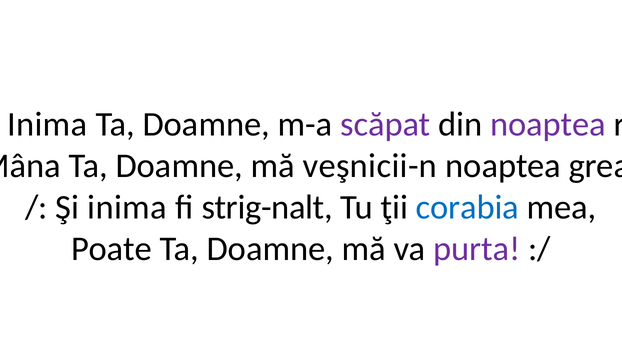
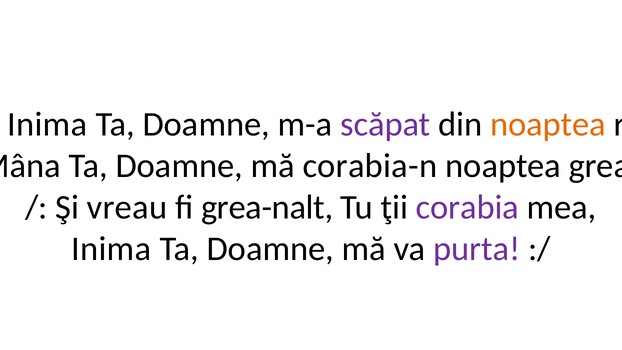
noaptea at (548, 125) colour: purple -> orange
veşnicii-n: veşnicii-n -> corabia-n
Şi inima: inima -> vreau
strig-nalt: strig-nalt -> grea-nalt
corabia colour: blue -> purple
Poate at (112, 249): Poate -> Inima
